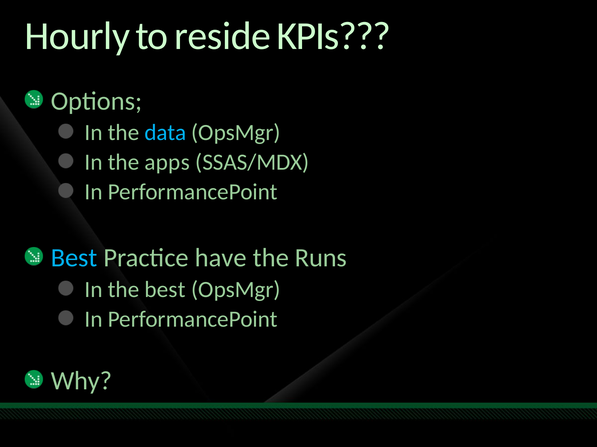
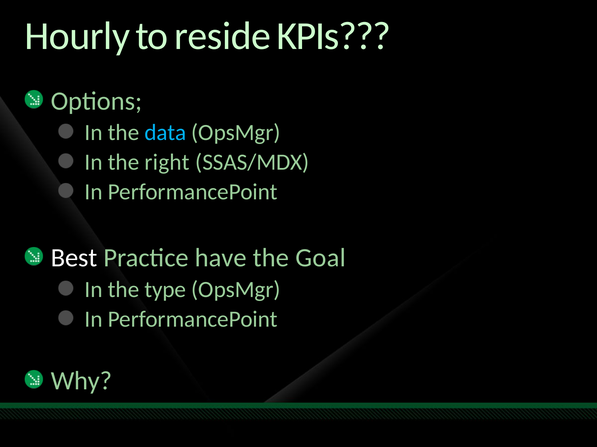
apps: apps -> right
Best at (74, 258) colour: light blue -> white
Runs: Runs -> Goal
the best: best -> type
